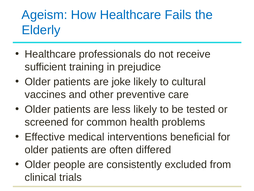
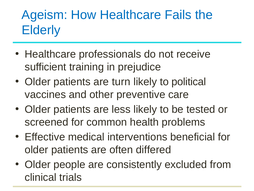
joke: joke -> turn
cultural: cultural -> political
